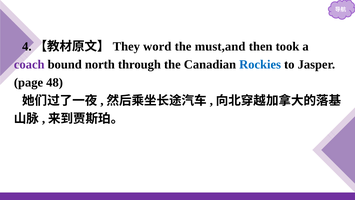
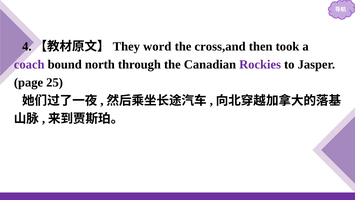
must,and: must,and -> cross,and
Rockies colour: blue -> purple
48: 48 -> 25
